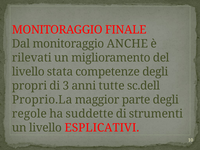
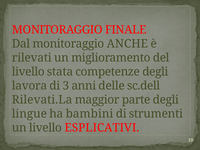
propri: propri -> lavora
tutte: tutte -> delle
Proprio.La: Proprio.La -> Rilevati.La
regole: regole -> lingue
suddette: suddette -> bambini
